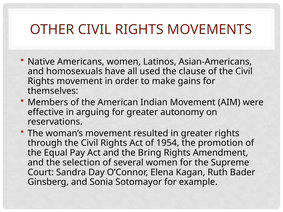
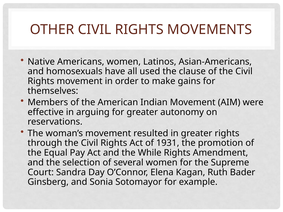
1954: 1954 -> 1931
Bring: Bring -> While
